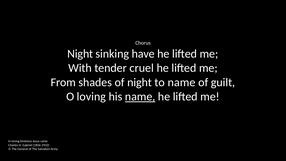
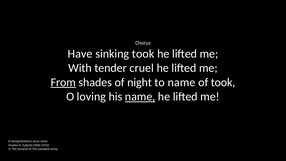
Night at (80, 54): Night -> Have
sinking have: have -> took
From underline: none -> present
of guilt: guilt -> took
